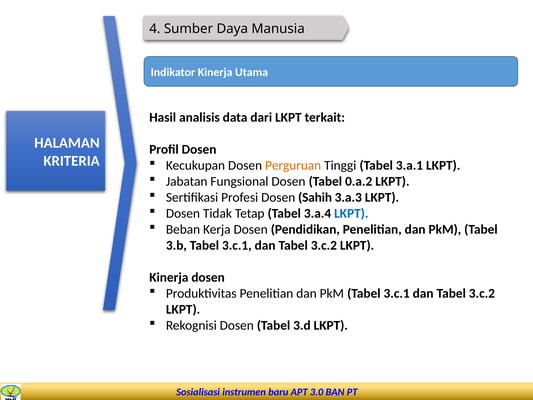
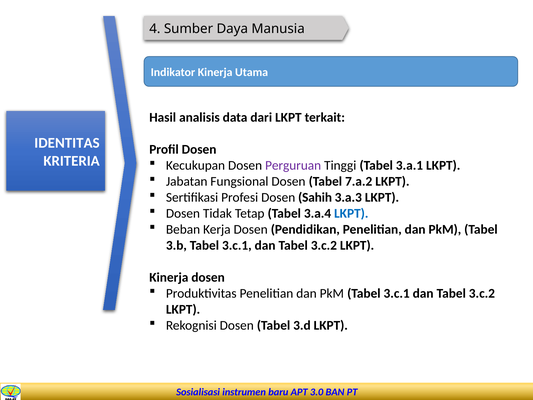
HALAMAN: HALAMAN -> IDENTITAS
Perguruan colour: orange -> purple
0.a.2: 0.a.2 -> 7.a.2
